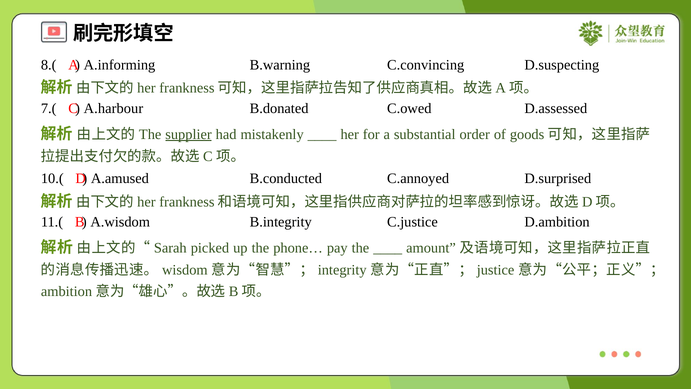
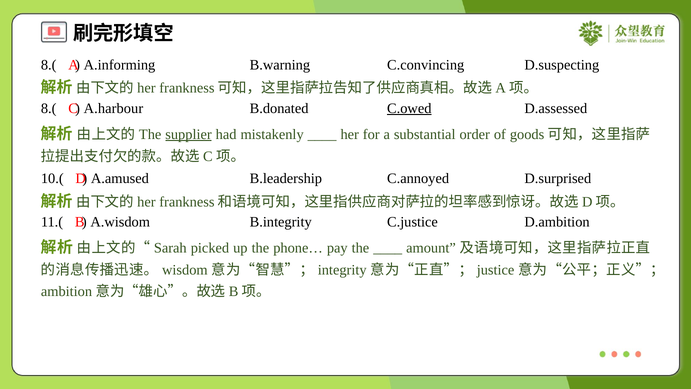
7.( at (49, 108): 7.( -> 8.(
C.owed underline: none -> present
B.conducted: B.conducted -> B.leadership
